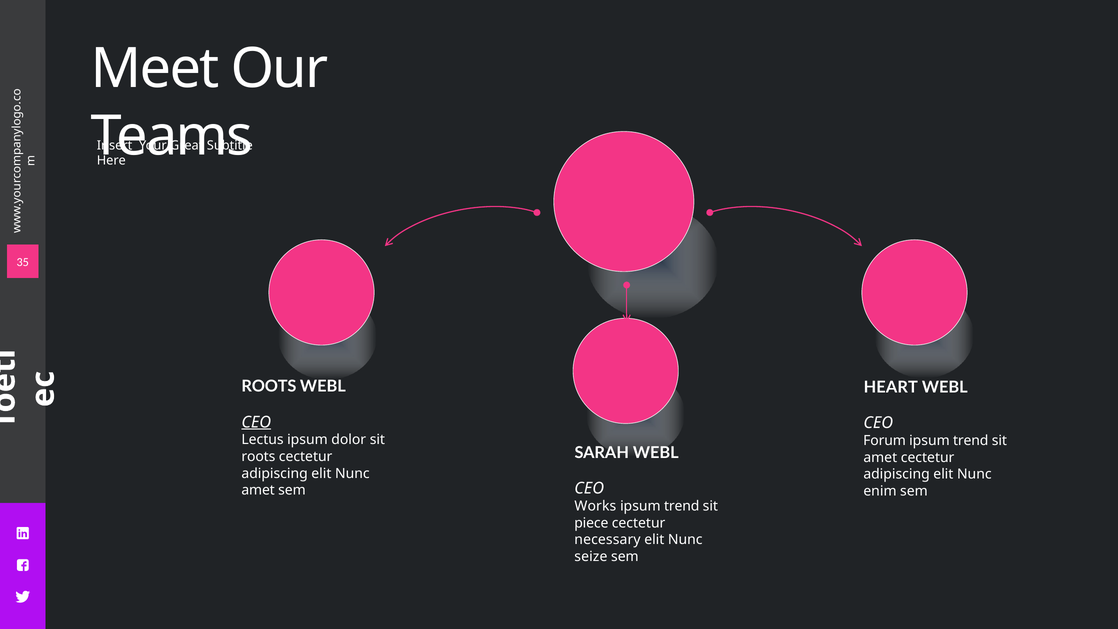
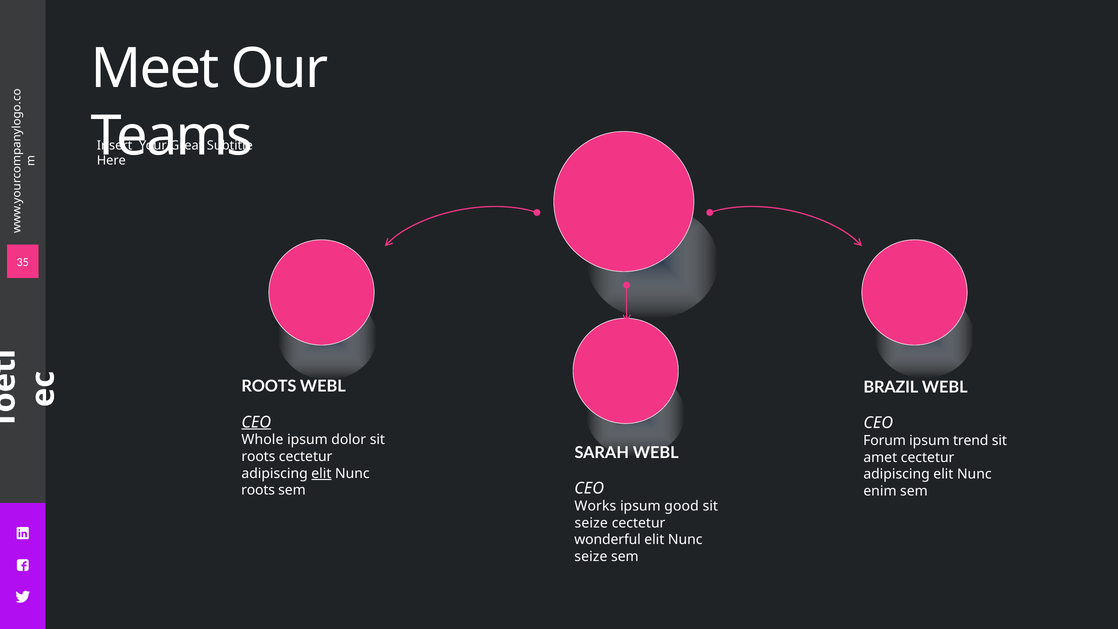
HEART: HEART -> BRAZIL
Lectus: Lectus -> Whole
elit at (321, 473) underline: none -> present
amet at (258, 490): amet -> roots
trend at (682, 506): trend -> good
piece at (591, 523): piece -> seize
necessary: necessary -> wonderful
